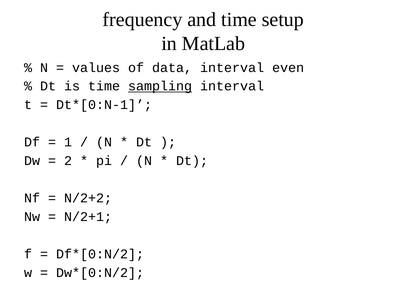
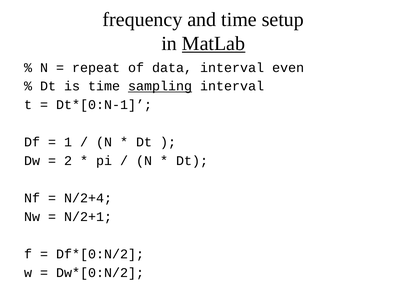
MatLab underline: none -> present
values: values -> repeat
N/2+2: N/2+2 -> N/2+4
